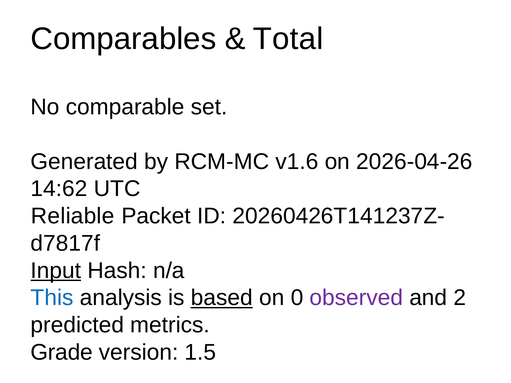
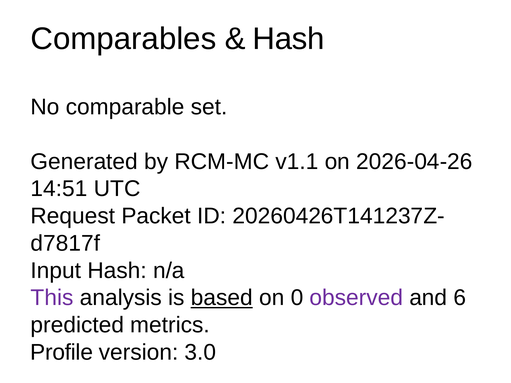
Total at (288, 39): Total -> Hash
v1.6: v1.6 -> v1.1
14:62: 14:62 -> 14:51
Reliable: Reliable -> Request
Input underline: present -> none
This colour: blue -> purple
2: 2 -> 6
Grade: Grade -> Profile
1.5: 1.5 -> 3.0
